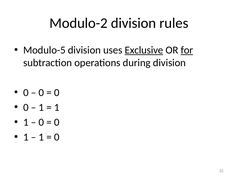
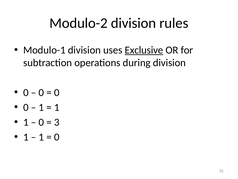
Modulo-5: Modulo-5 -> Modulo-1
for underline: present -> none
0 at (57, 122): 0 -> 3
